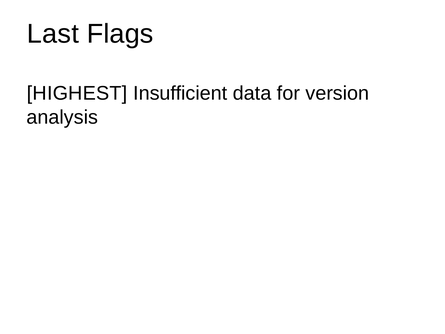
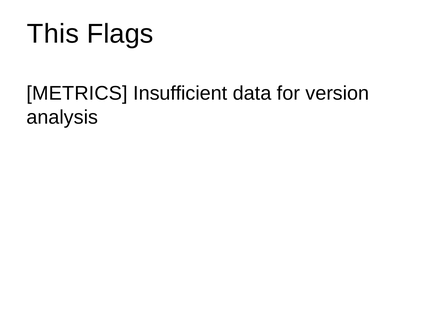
Last: Last -> This
HIGHEST: HIGHEST -> METRICS
